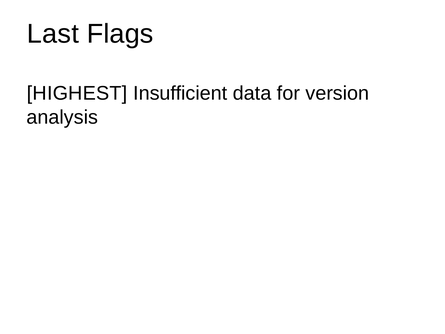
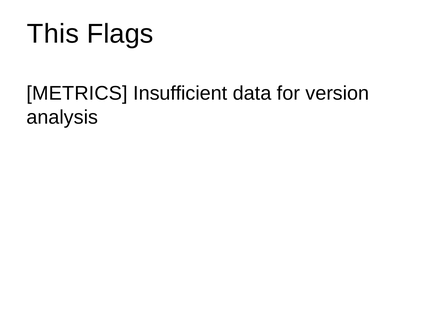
Last: Last -> This
HIGHEST: HIGHEST -> METRICS
